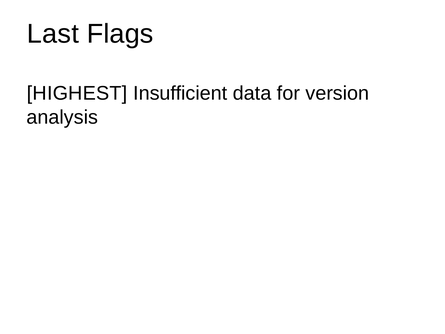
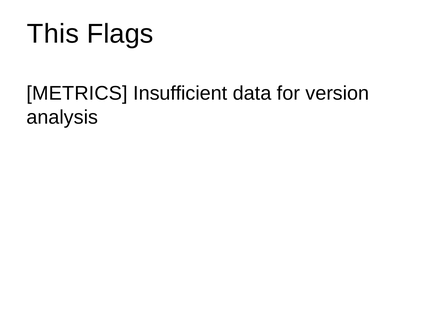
Last: Last -> This
HIGHEST: HIGHEST -> METRICS
